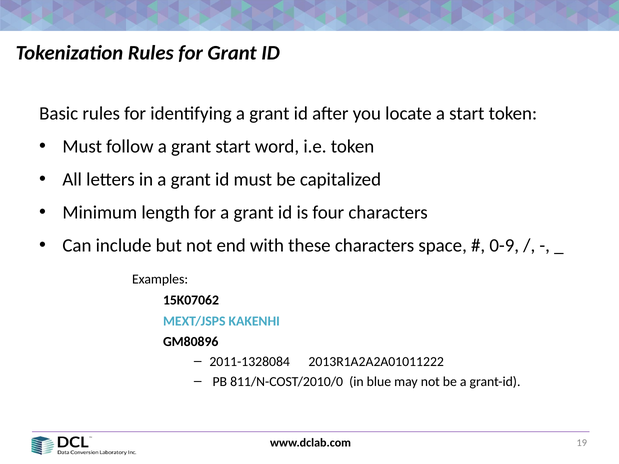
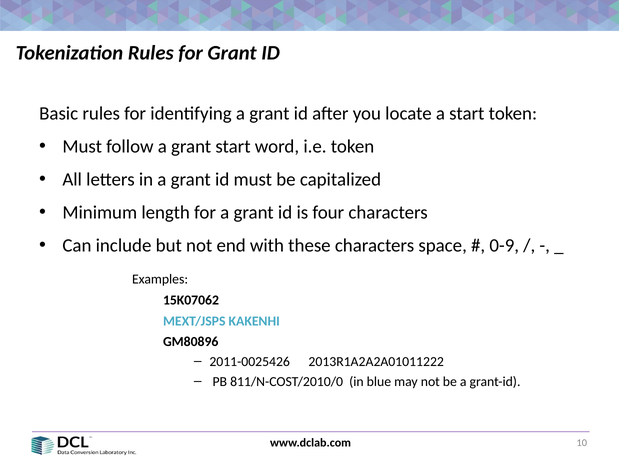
2011-1328084: 2011-1328084 -> 2011-0025426
19: 19 -> 10
